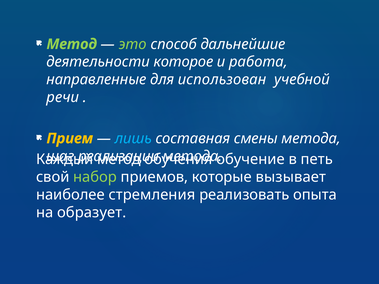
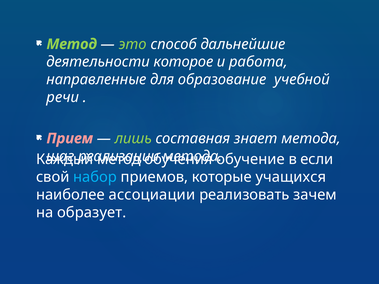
использован: использован -> образование
Прием colour: yellow -> pink
лишь colour: light blue -> light green
смены: смены -> знает
петь: петь -> если
набор colour: light green -> light blue
вызывает: вызывает -> учащихся
стремления: стремления -> ассоциации
опыта: опыта -> зачем
